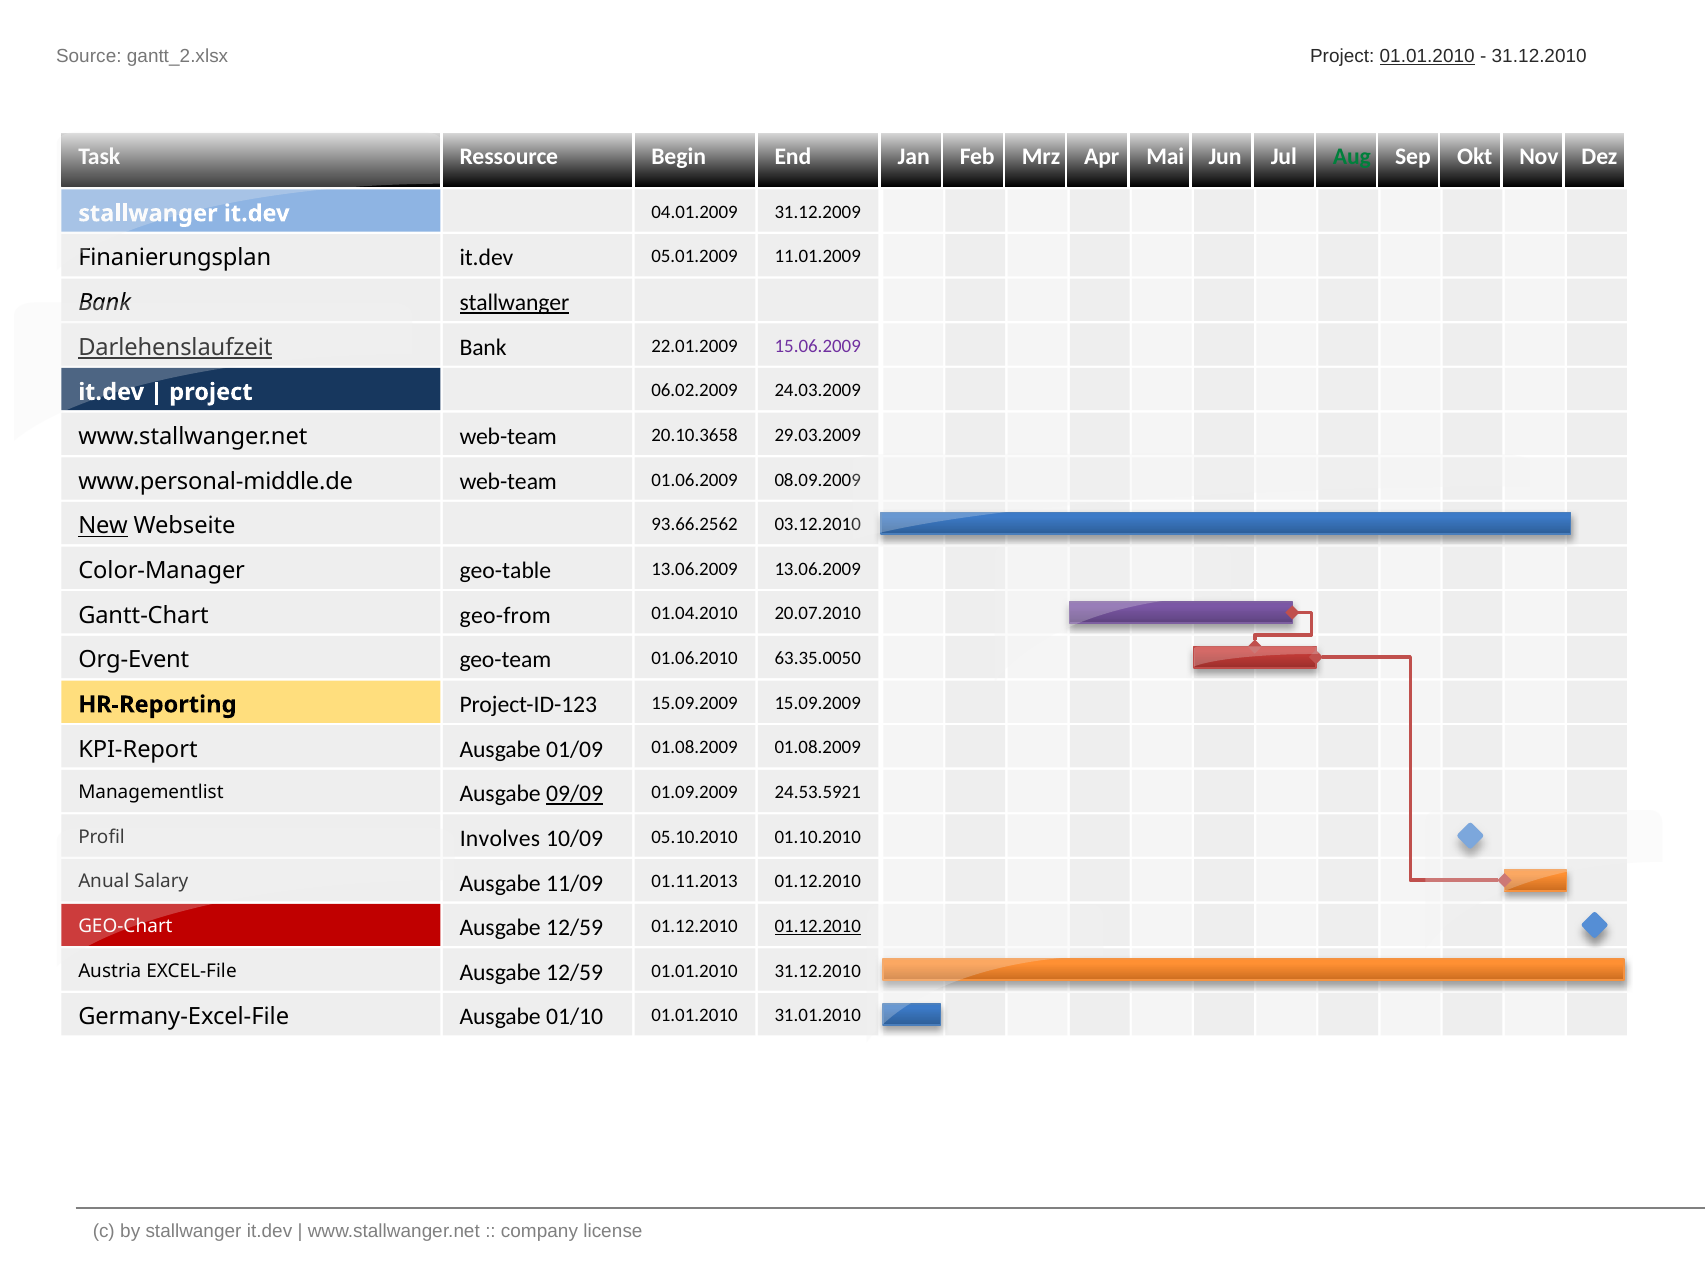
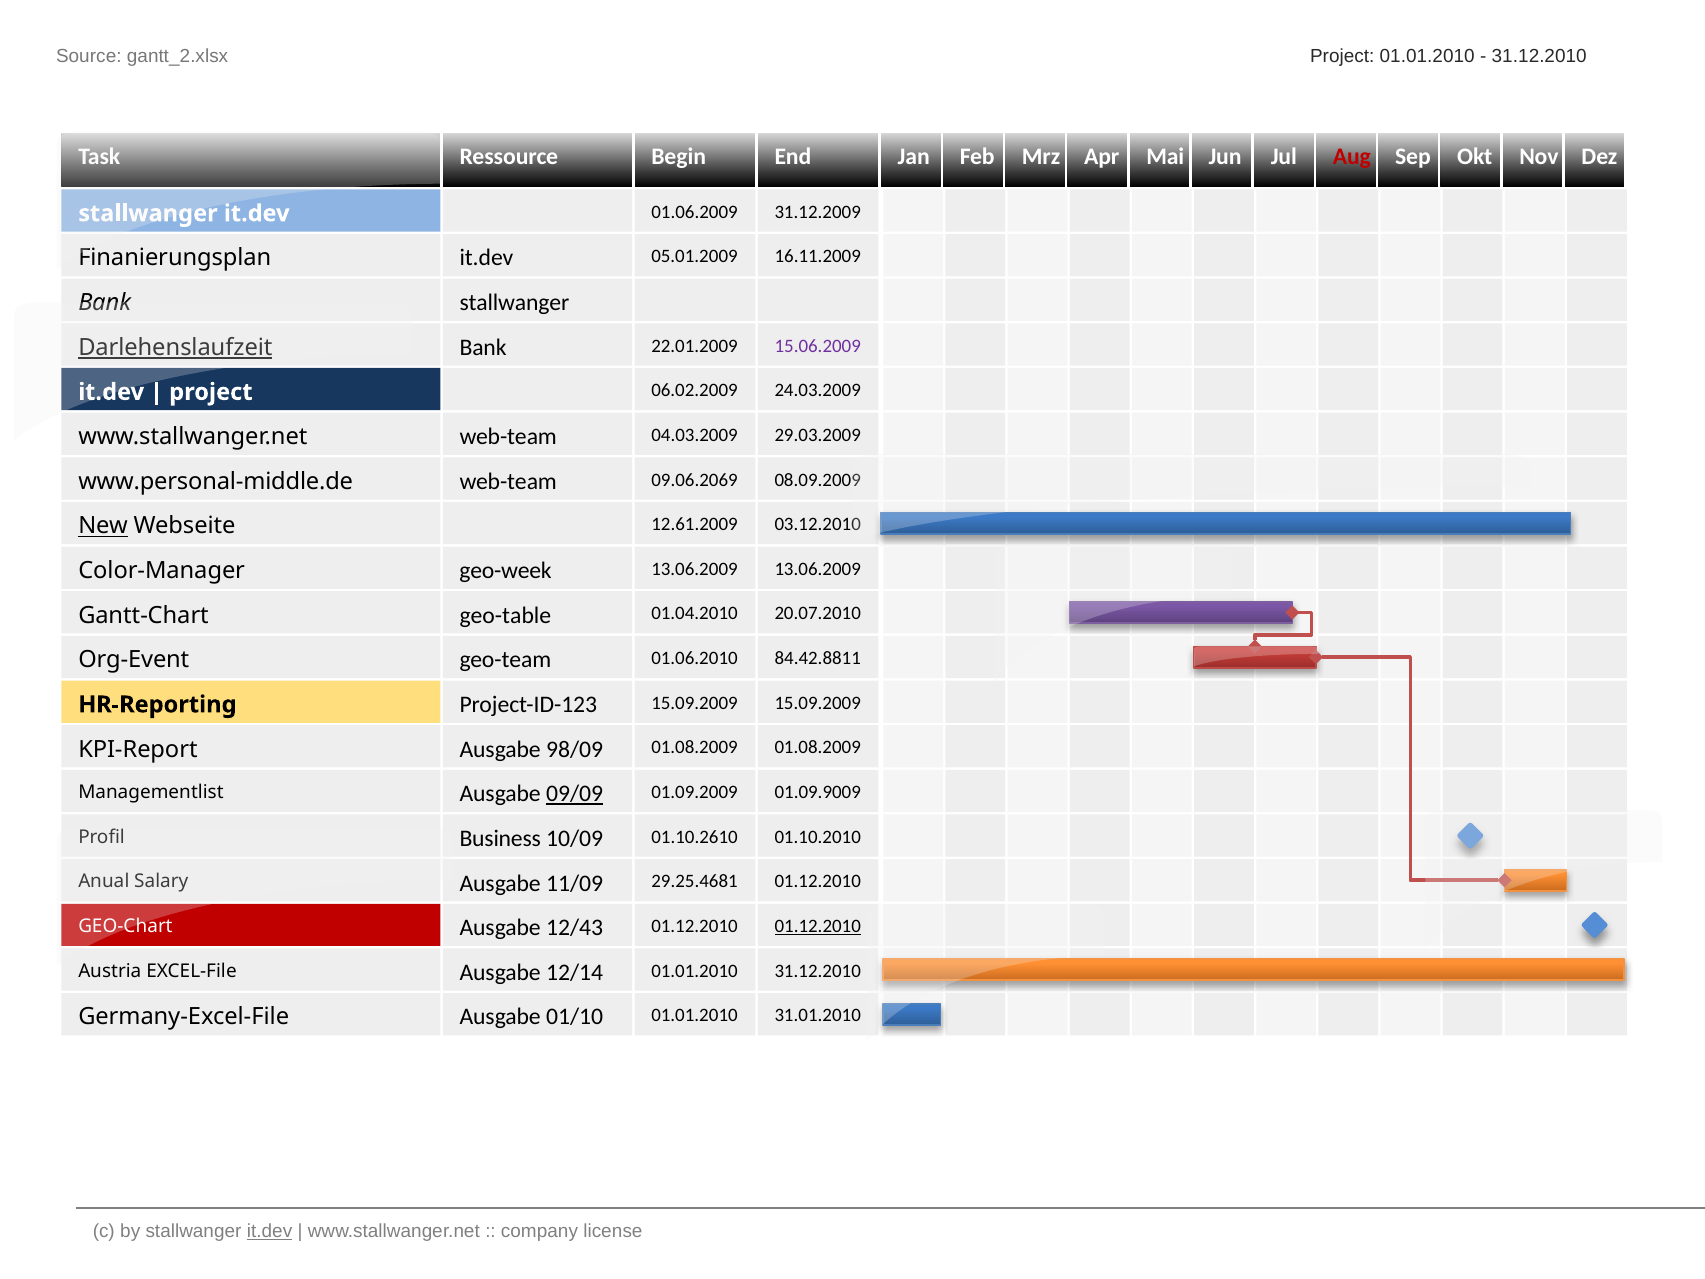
01.01.2010 at (1427, 56) underline: present -> none
Aug colour: green -> red
04.01.2009: 04.01.2009 -> 01.06.2009
11.01.2009: 11.01.2009 -> 16.11.2009
stallwanger at (514, 303) underline: present -> none
20.10.3658: 20.10.3658 -> 04.03.2009
01.06.2009: 01.06.2009 -> 09.06.2069
93.66.2562: 93.66.2562 -> 12.61.2009
geo-table: geo-table -> geo-week
geo-from: geo-from -> geo-table
63.35.0050: 63.35.0050 -> 84.42.8811
01/09: 01/09 -> 98/09
24.53.5921: 24.53.5921 -> 01.09.9009
Involves: Involves -> Business
05.10.2010: 05.10.2010 -> 01.10.2610
01.11.2013: 01.11.2013 -> 29.25.4681
12/59 at (575, 928): 12/59 -> 12/43
EXCEL-File Ausgabe 12/59: 12/59 -> 12/14
it.dev at (270, 1231) underline: none -> present
